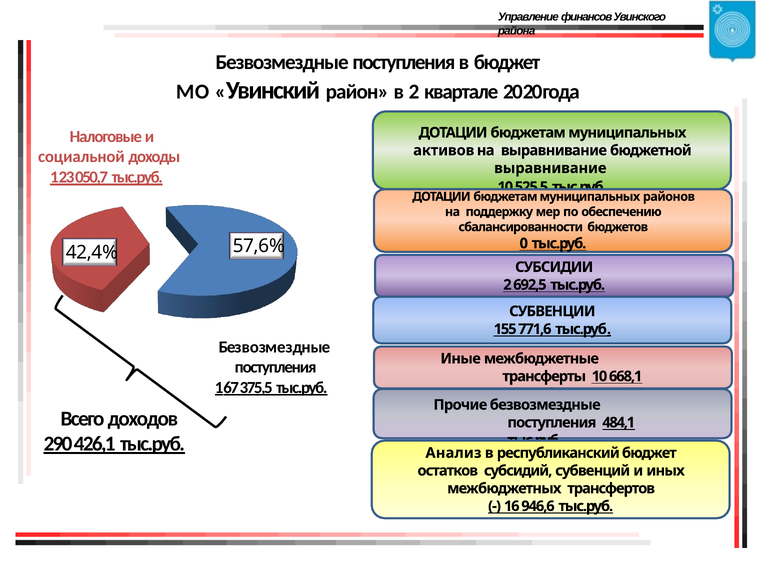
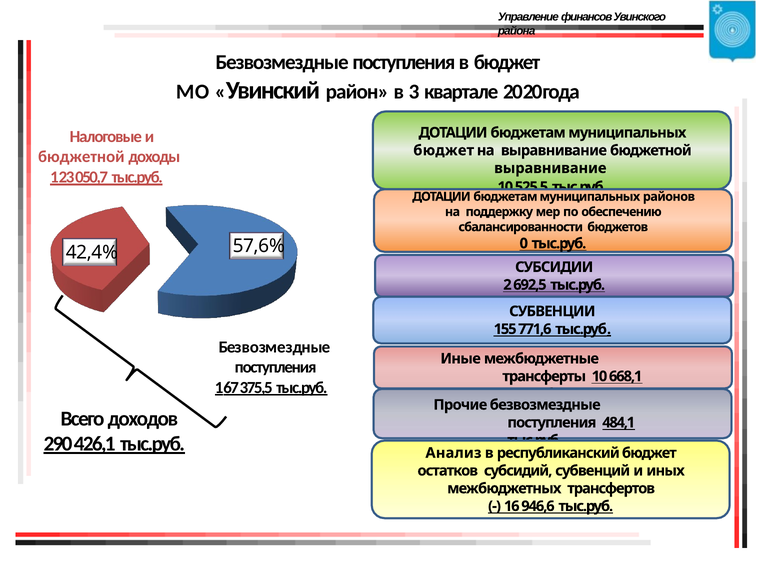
в 2: 2 -> 3
активов at (444, 150): активов -> бюджет
социальной at (81, 157): социальной -> бюджетной
